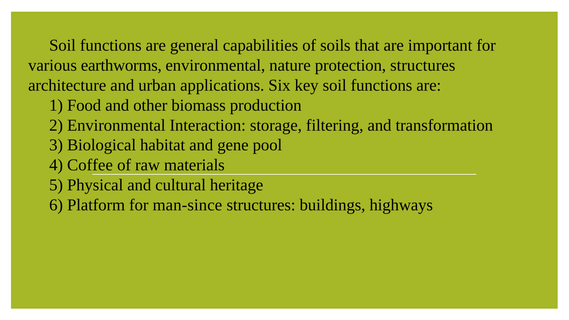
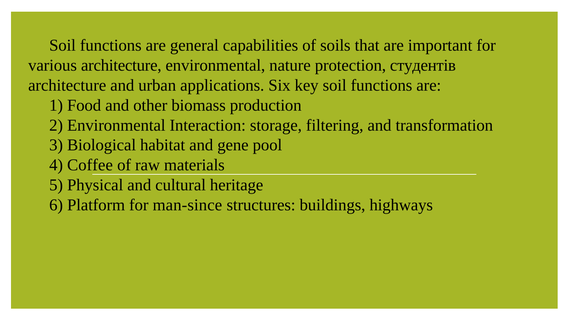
various earthworms: earthworms -> architecture
protection structures: structures -> студентів
